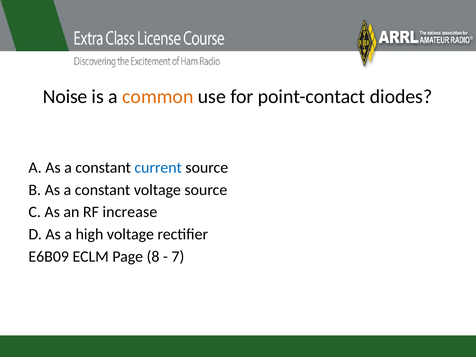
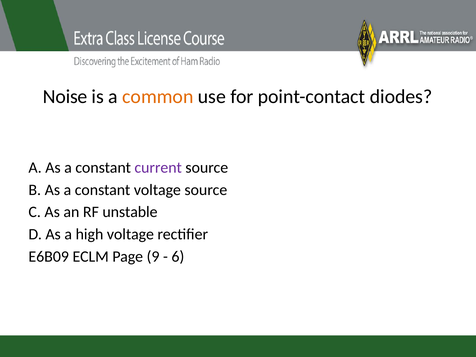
current colour: blue -> purple
increase: increase -> unstable
8: 8 -> 9
7: 7 -> 6
